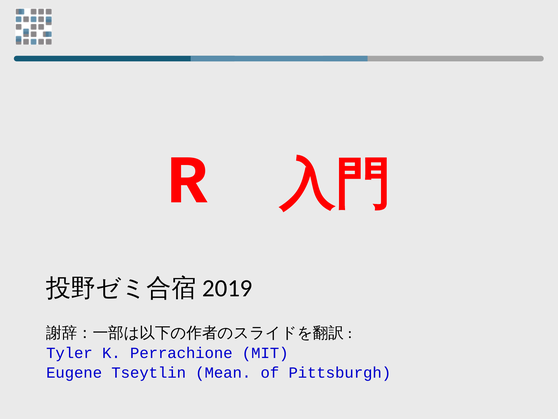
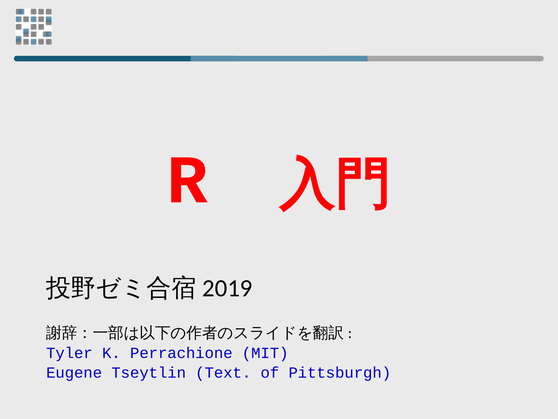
Mean: Mean -> Text
